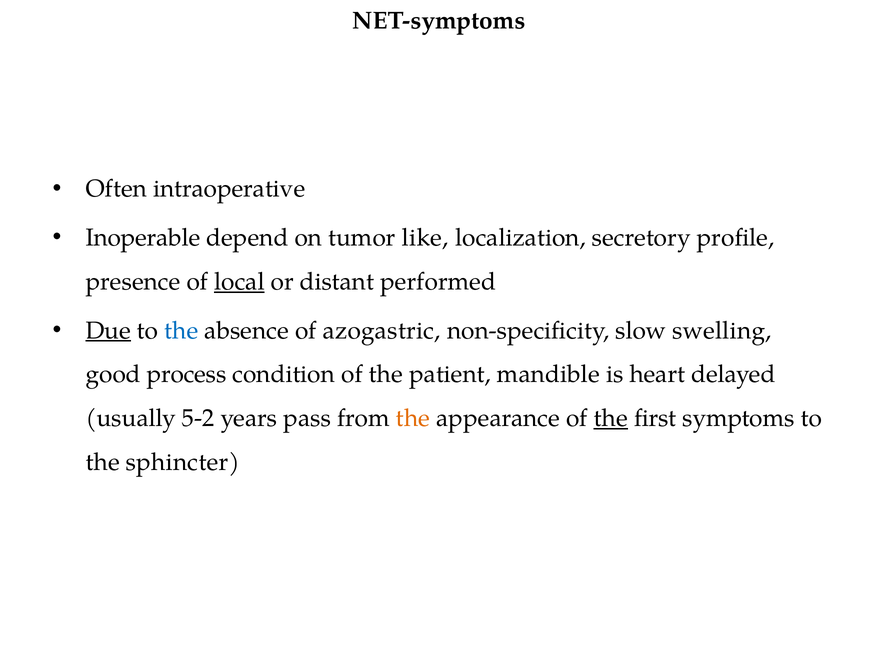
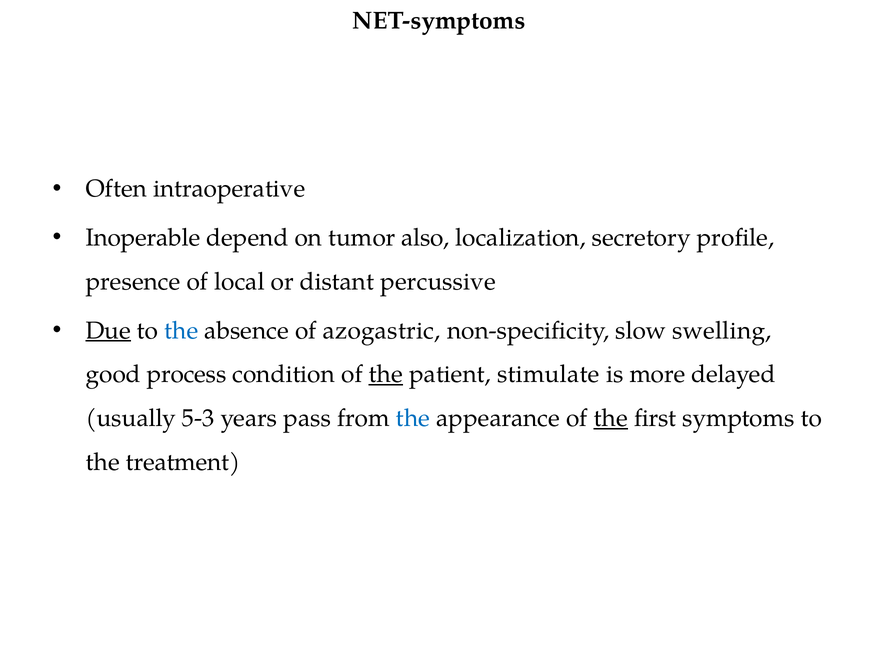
like: like -> also
local underline: present -> none
performed: performed -> percussive
the at (386, 375) underline: none -> present
mandible: mandible -> stimulate
heart: heart -> more
5-2: 5-2 -> 5-3
the at (413, 419) colour: orange -> blue
sphincter: sphincter -> treatment
